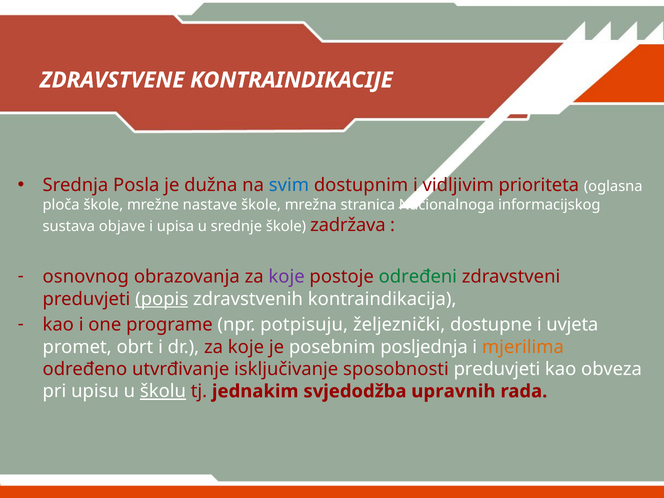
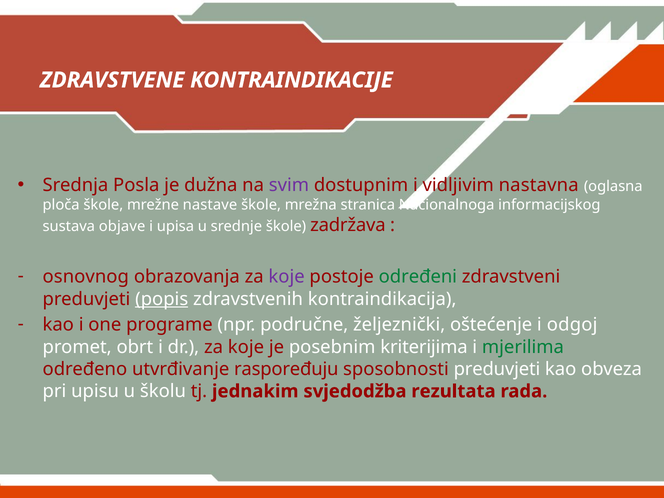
svim colour: blue -> purple
prioriteta: prioriteta -> nastavna
potpisuju: potpisuju -> područne
dostupne: dostupne -> oštećenje
uvjeta: uvjeta -> odgoj
posljednja: posljednja -> kriterijima
mjerilima colour: orange -> green
isključivanje: isključivanje -> raspoređuju
školu underline: present -> none
upravnih: upravnih -> rezultata
